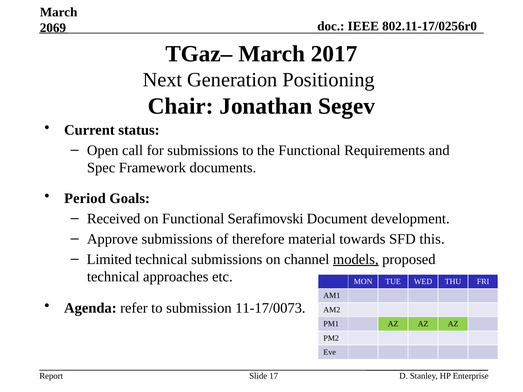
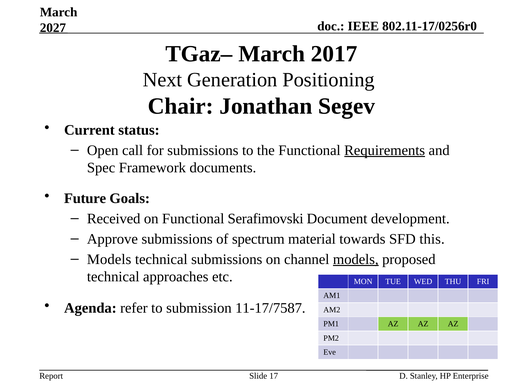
2069: 2069 -> 2027
Requirements underline: none -> present
Period: Period -> Future
therefore: therefore -> spectrum
Limited at (109, 259): Limited -> Models
11-17/0073: 11-17/0073 -> 11-17/7587
